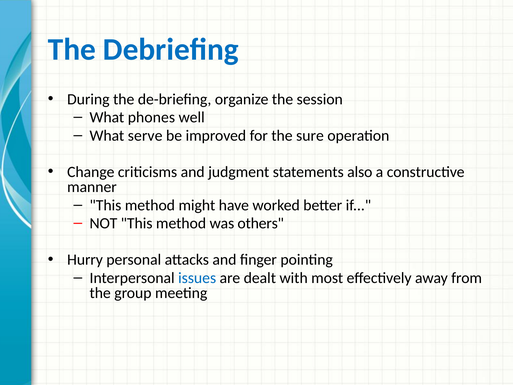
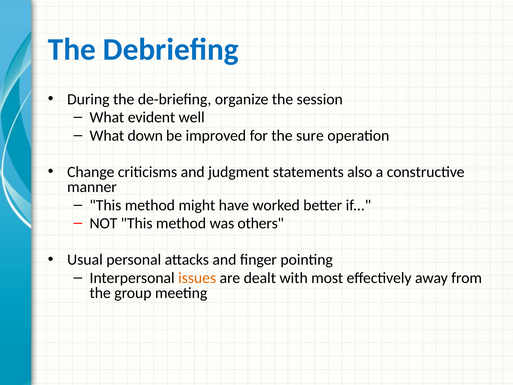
phones: phones -> evident
serve: serve -> down
Hurry: Hurry -> Usual
issues colour: blue -> orange
